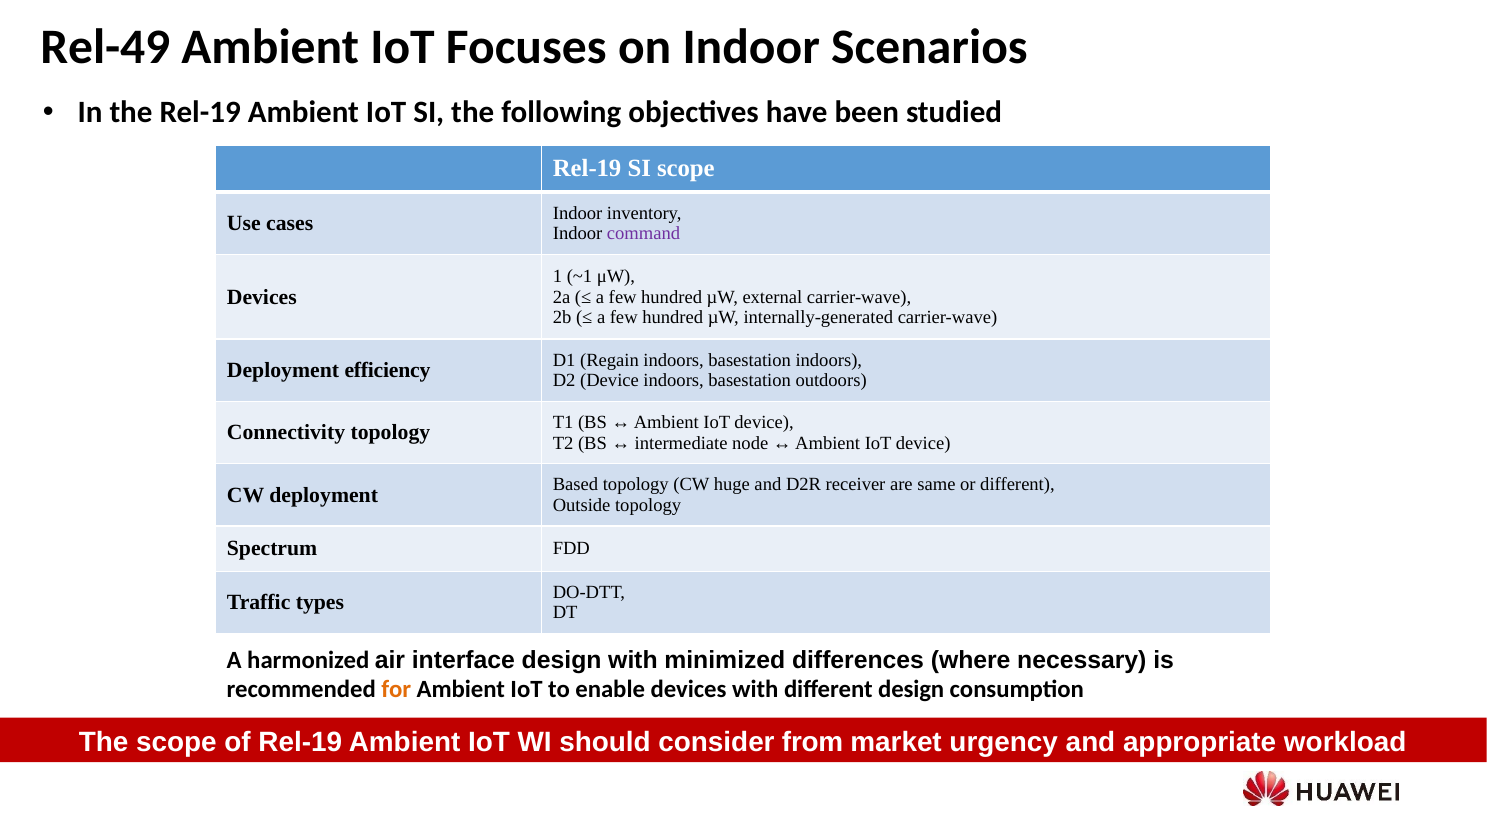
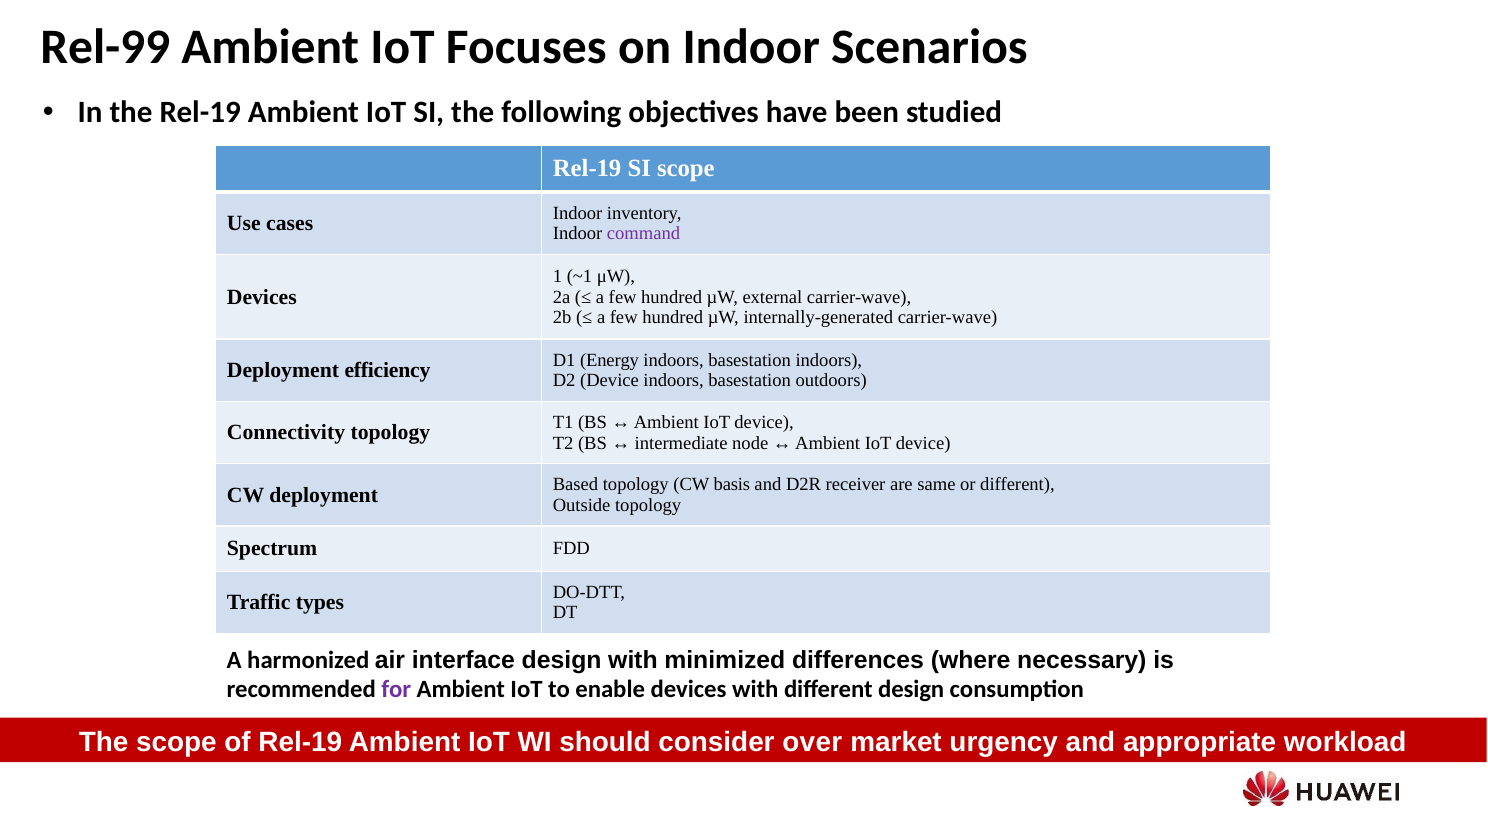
Rel-49: Rel-49 -> Rel-99
Regain: Regain -> Energy
huge: huge -> basis
for colour: orange -> purple
from: from -> over
